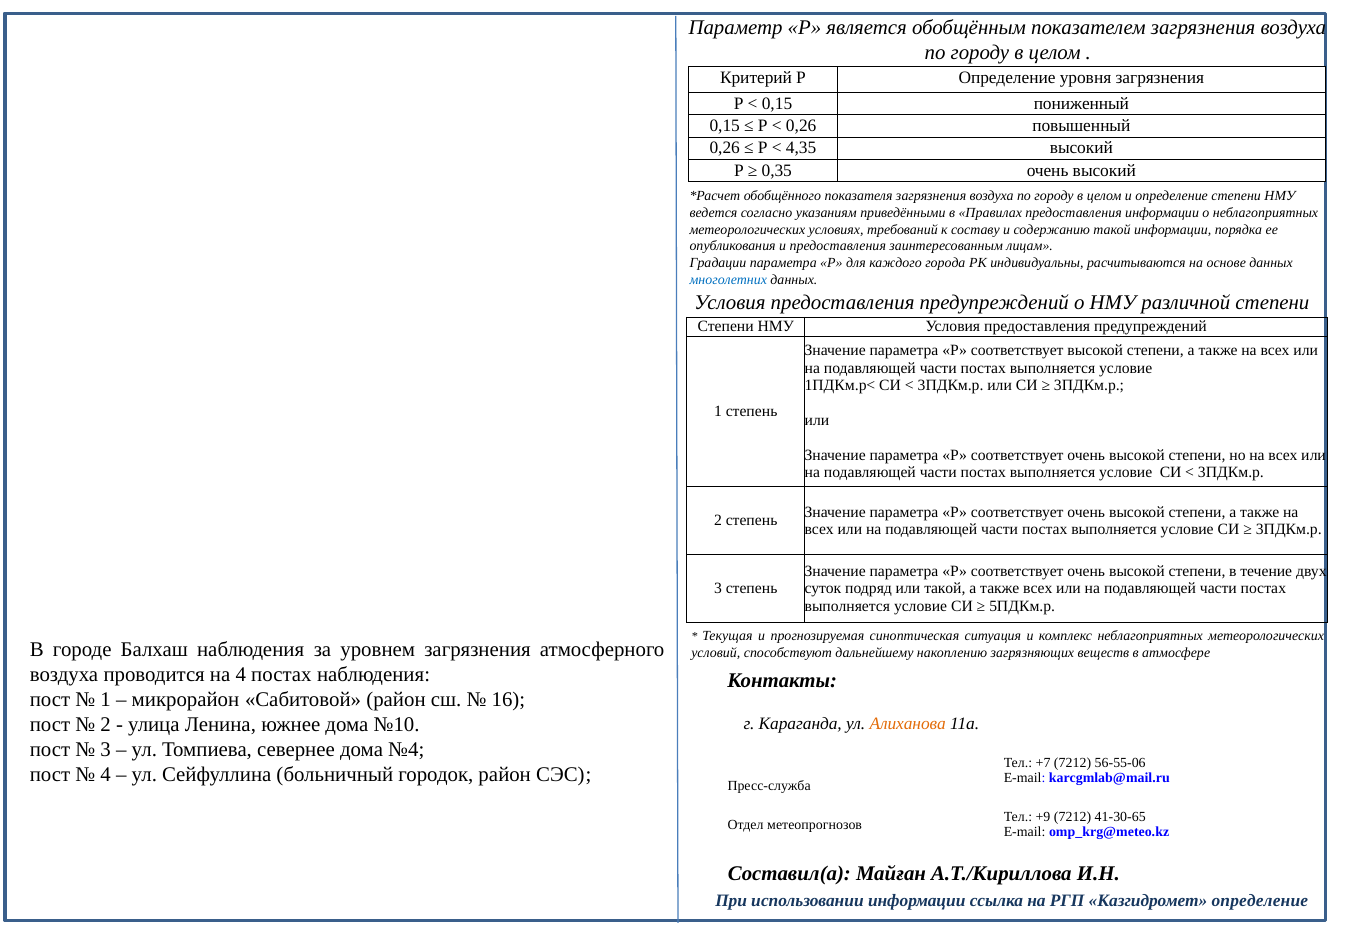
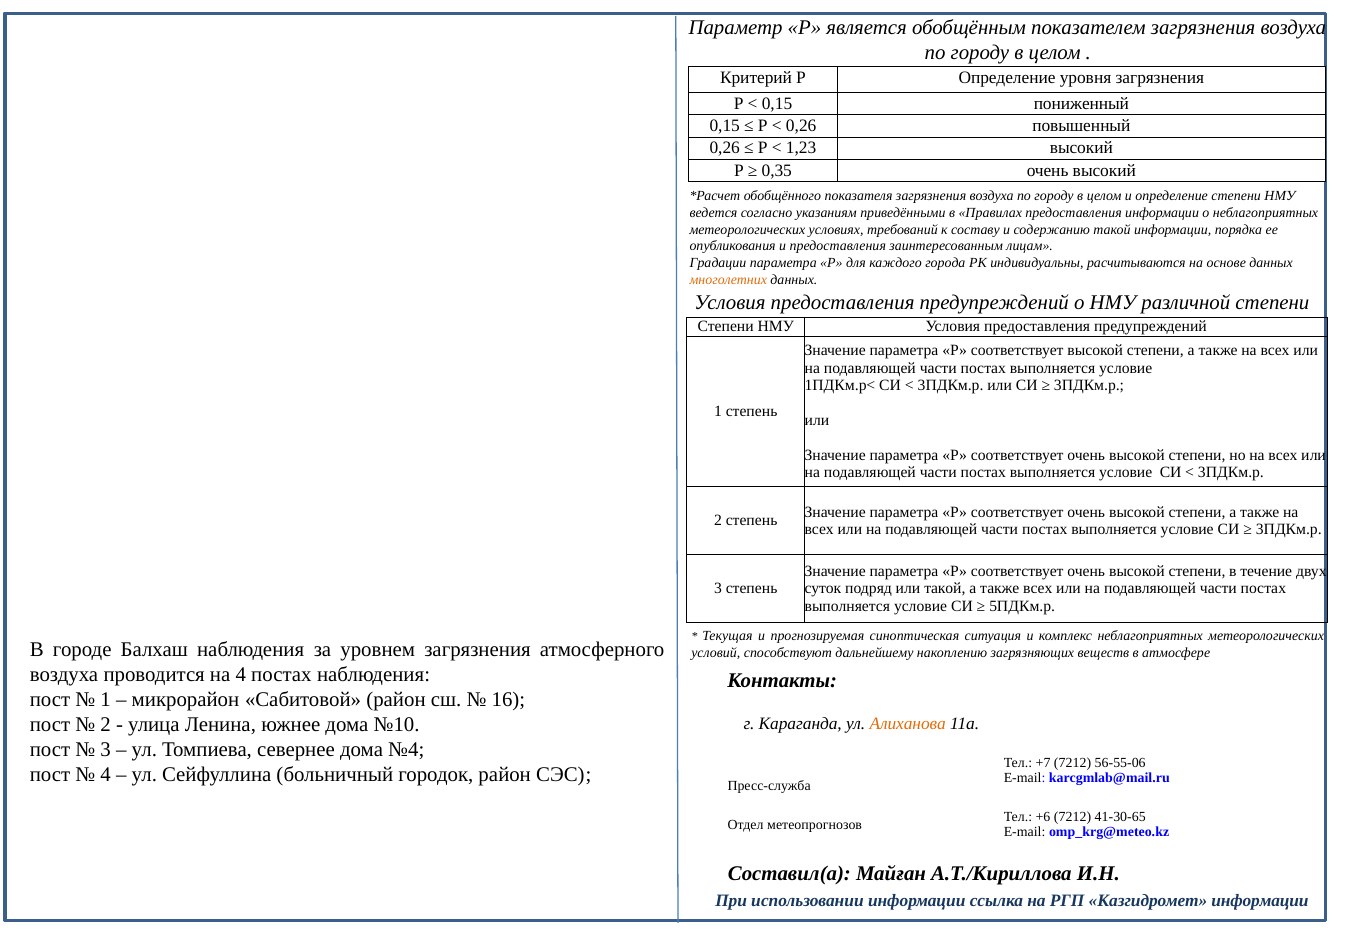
4,35: 4,35 -> 1,23
многолетних colour: blue -> orange
+9: +9 -> +6
Казгидромет определение: определение -> информации
